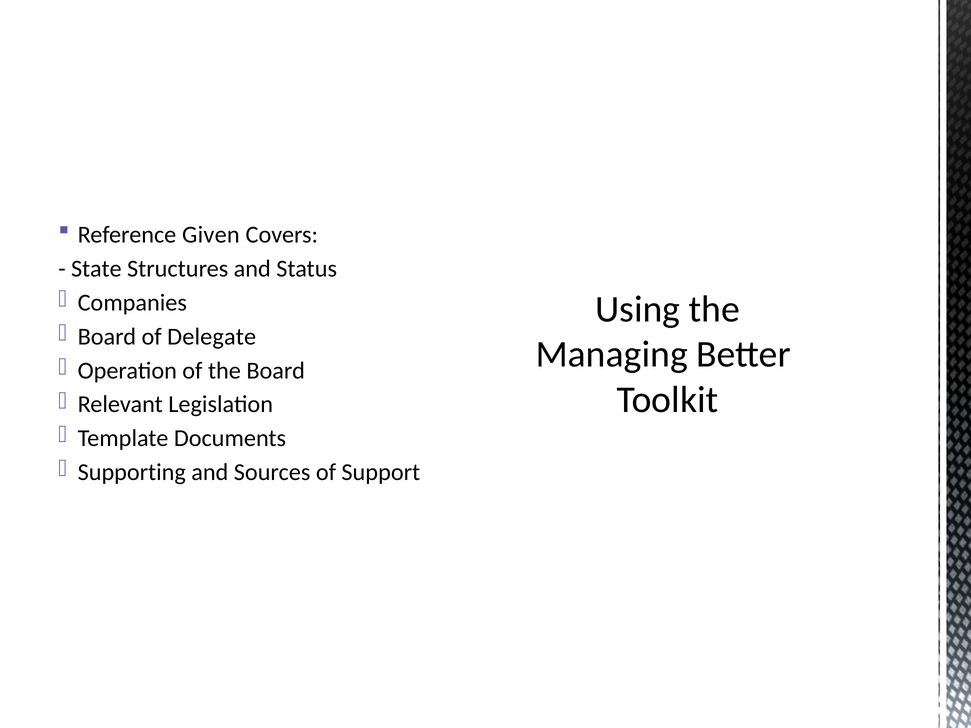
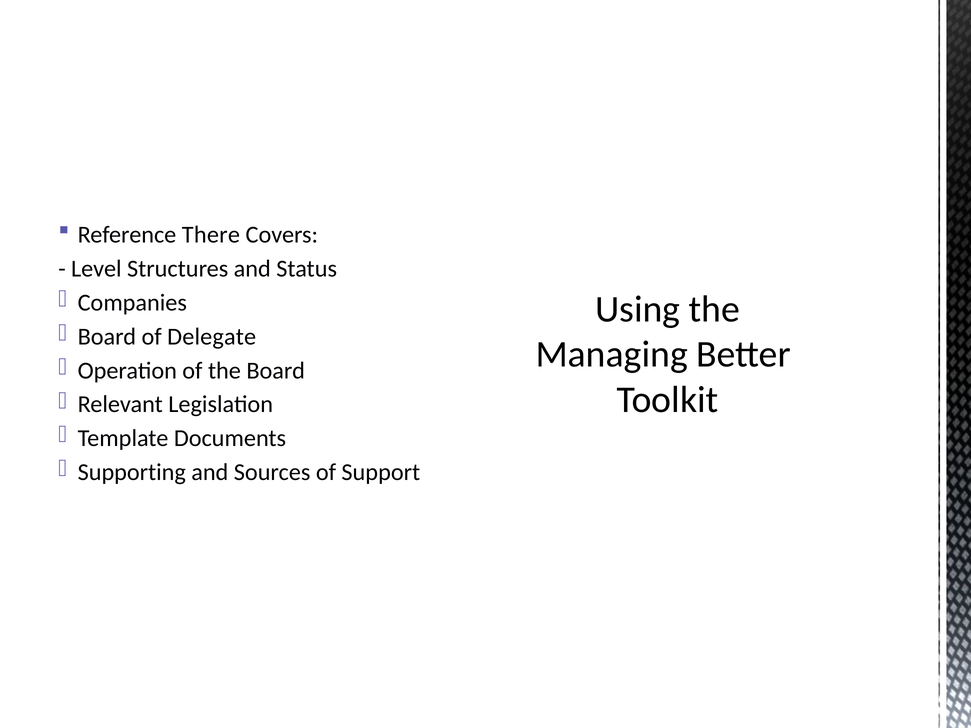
Given: Given -> There
State: State -> Level
